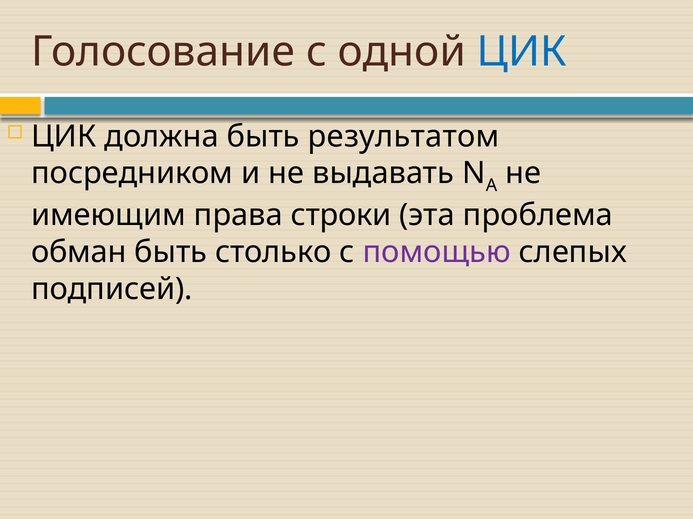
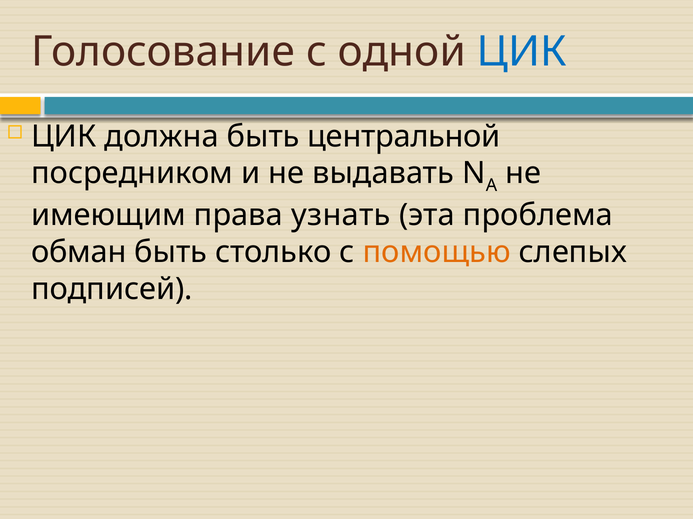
результатом: результатом -> центральной
строки: строки -> узнать
помощью colour: purple -> orange
